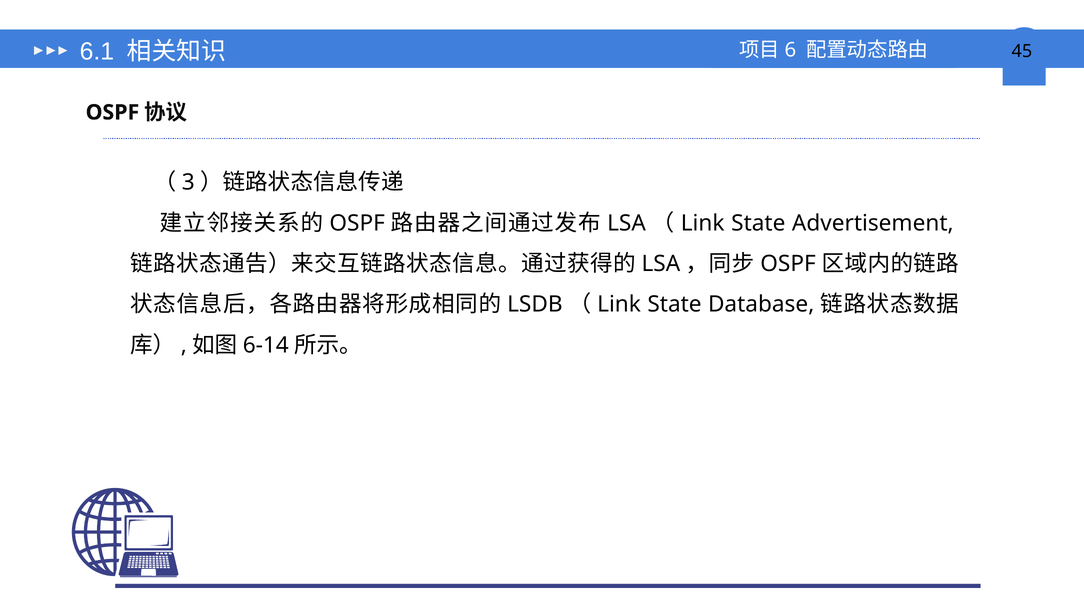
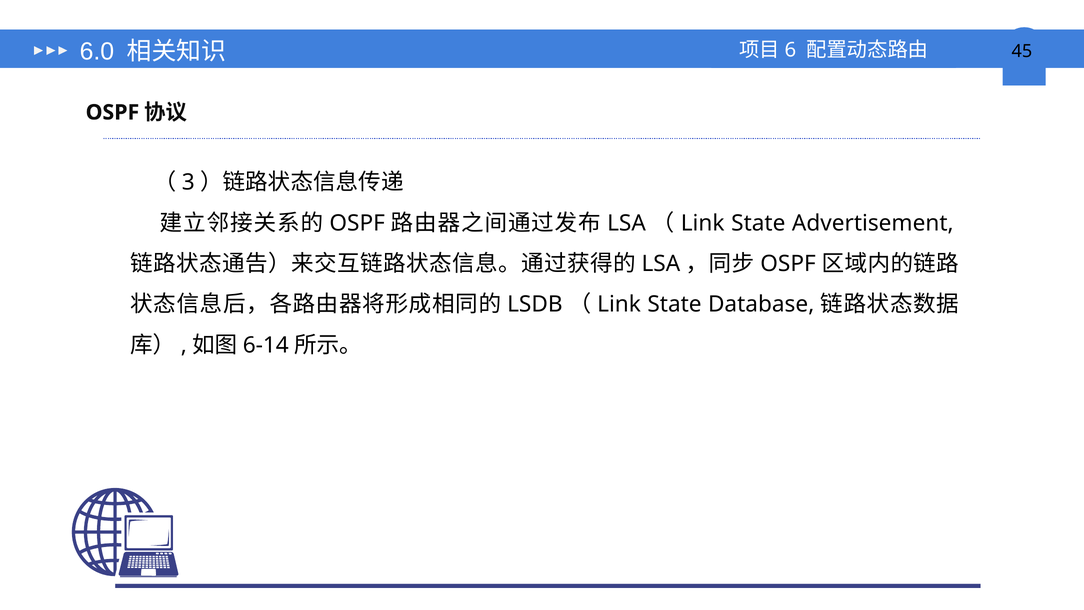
6.1: 6.1 -> 6.0
